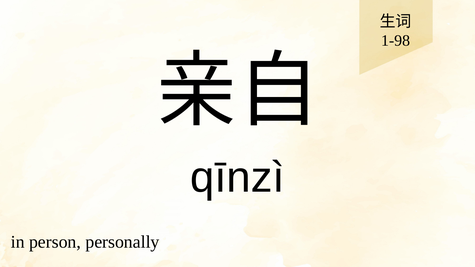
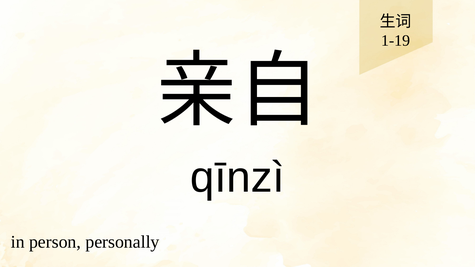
1-98: 1-98 -> 1-19
